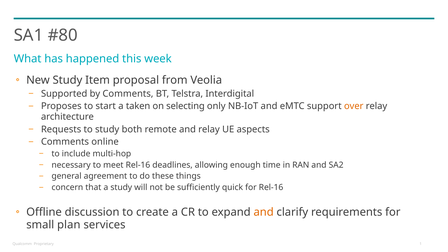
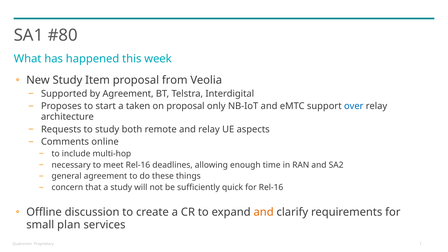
by Comments: Comments -> Agreement
on selecting: selecting -> proposal
over colour: orange -> blue
